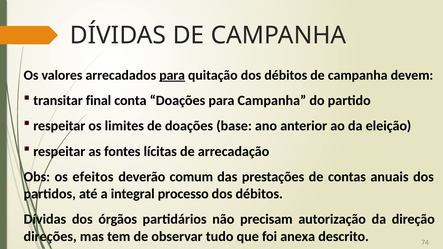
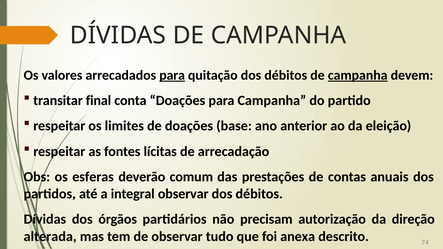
campanha at (358, 75) underline: none -> present
efeitos: efeitos -> esferas
integral processo: processo -> observar
direções: direções -> alterada
